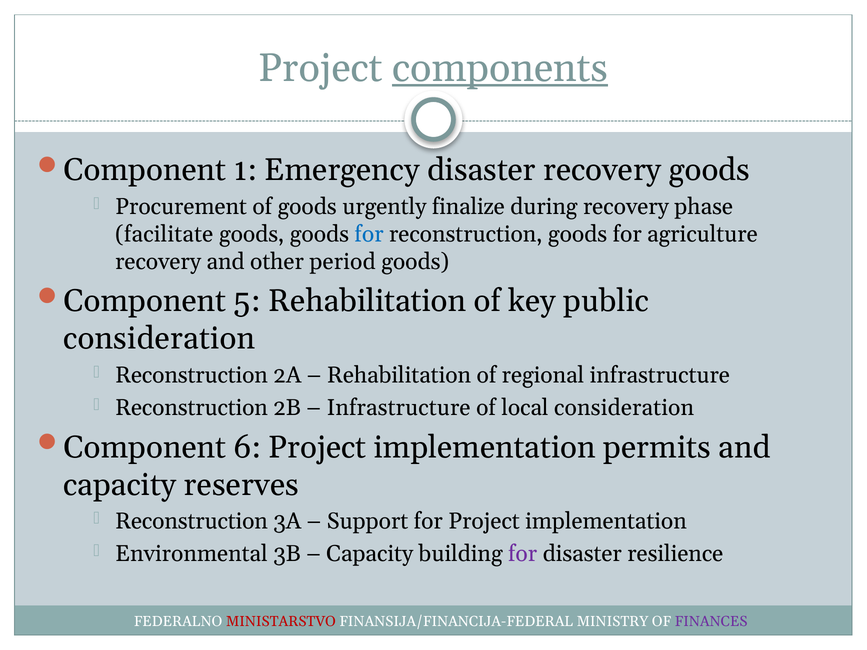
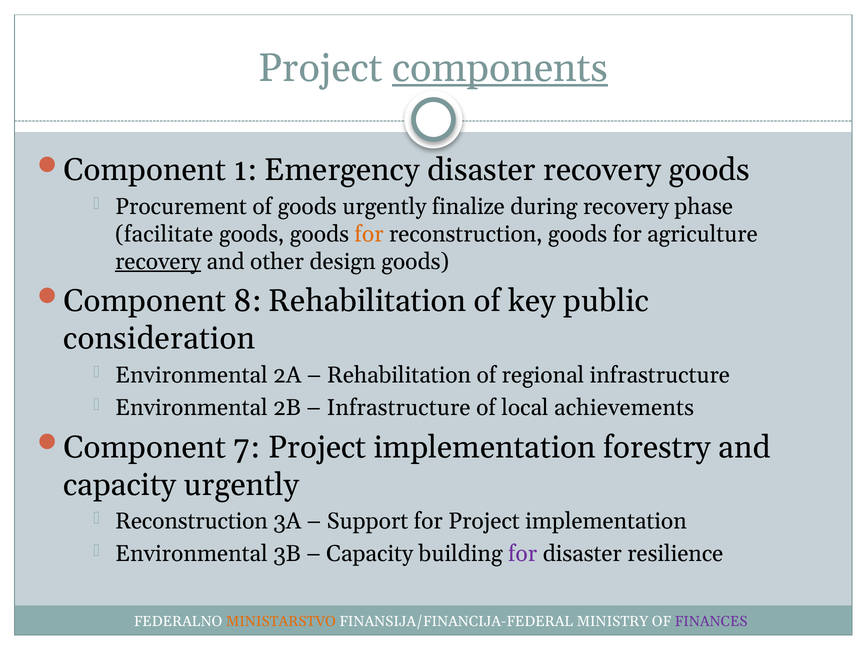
for at (369, 234) colour: blue -> orange
recovery at (158, 262) underline: none -> present
period: period -> design
5: 5 -> 8
Reconstruction at (192, 376): Reconstruction -> Environmental
Reconstruction at (192, 408): Reconstruction -> Environmental
local consideration: consideration -> achievements
6: 6 -> 7
permits: permits -> forestry
capacity reserves: reserves -> urgently
MINISTARSTVO colour: red -> orange
